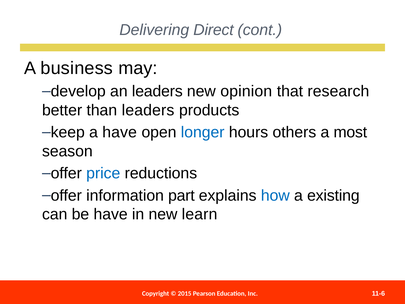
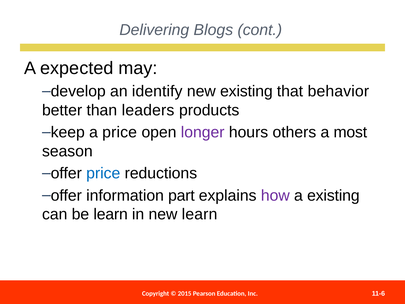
Direct: Direct -> Blogs
business: business -> expected
an leaders: leaders -> identify
new opinion: opinion -> existing
research: research -> behavior
a have: have -> price
longer colour: blue -> purple
how colour: blue -> purple
be have: have -> learn
